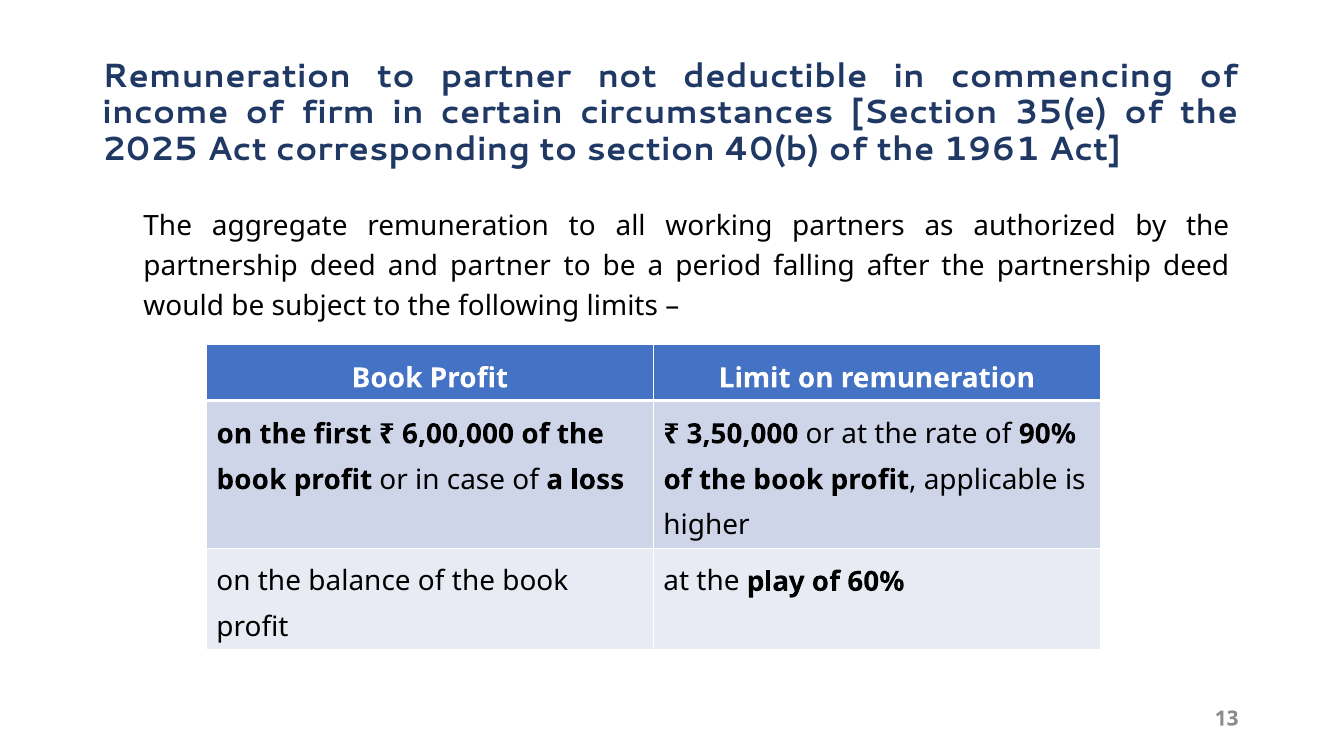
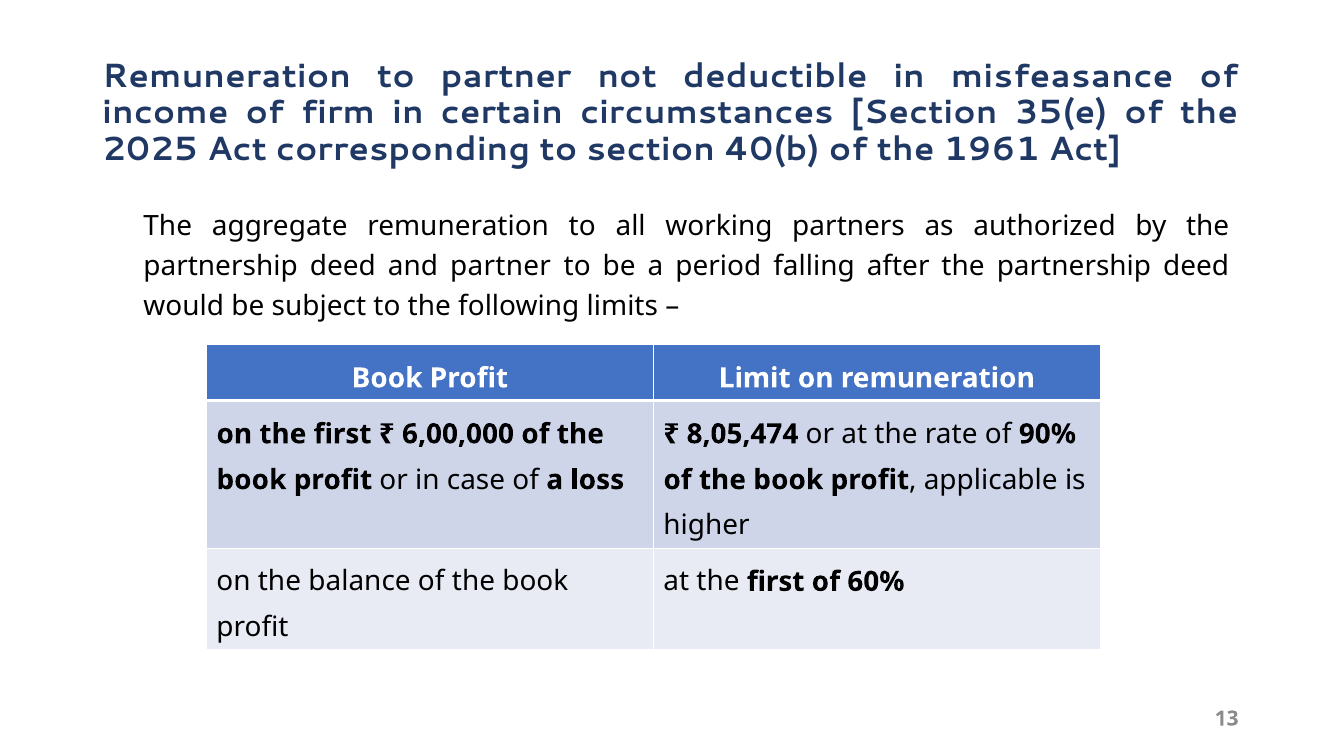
commencing: commencing -> misfeasance
3,50,000: 3,50,000 -> 8,05,474
at the play: play -> first
